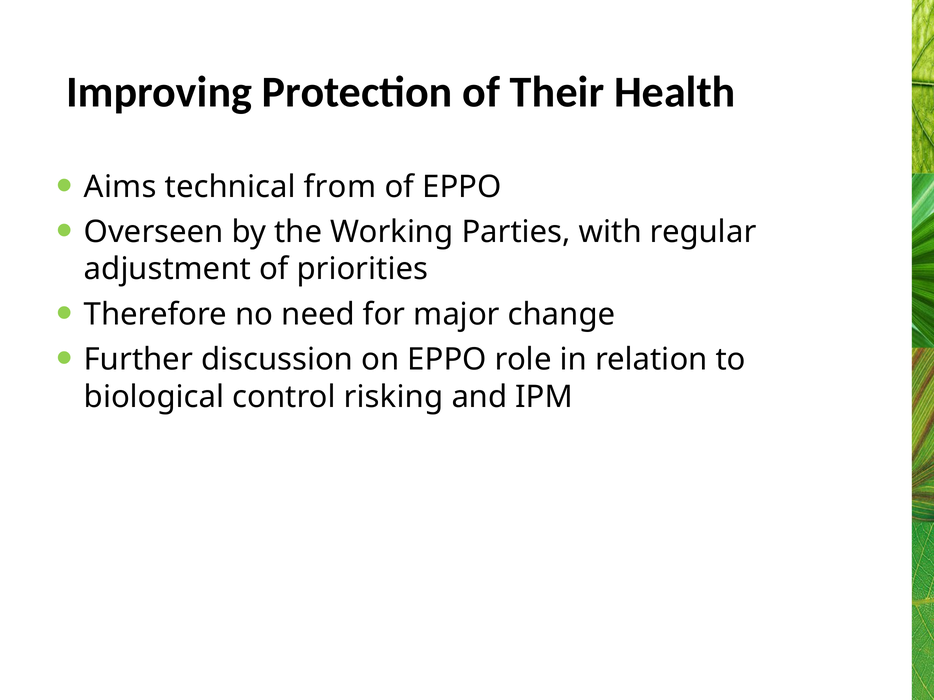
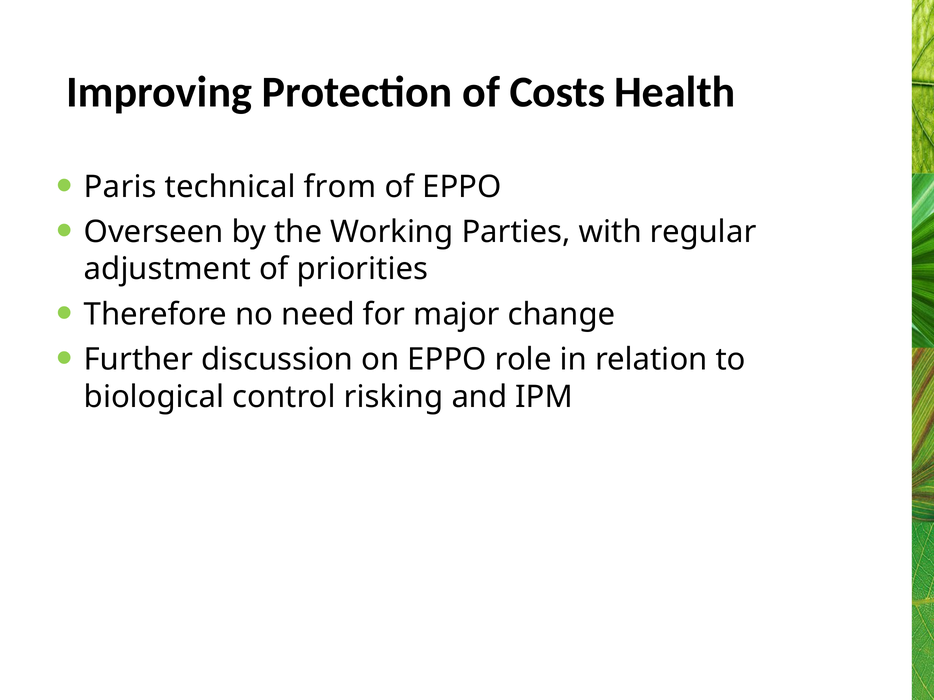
Their: Their -> Costs
Aims: Aims -> Paris
